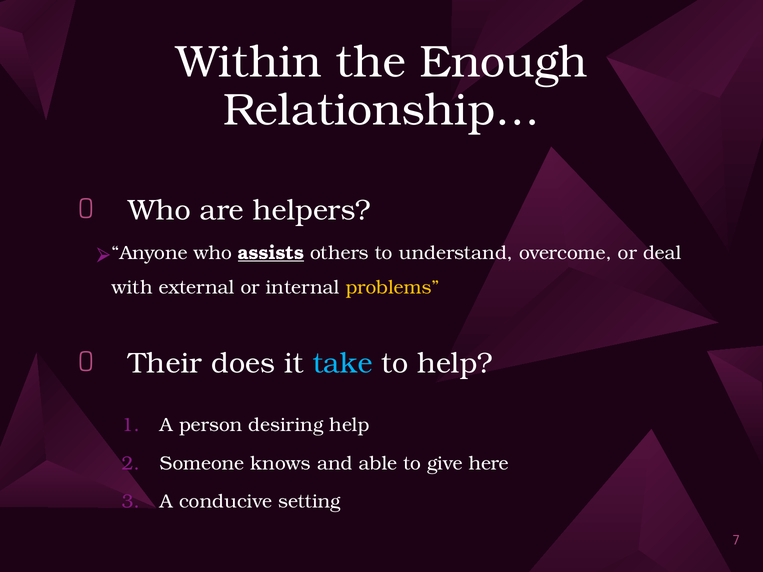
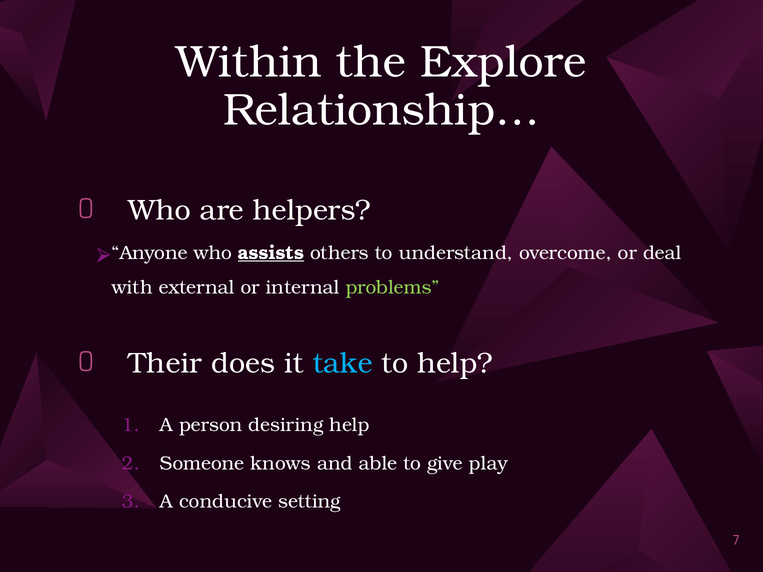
Enough: Enough -> Explore
problems colour: yellow -> light green
here: here -> play
